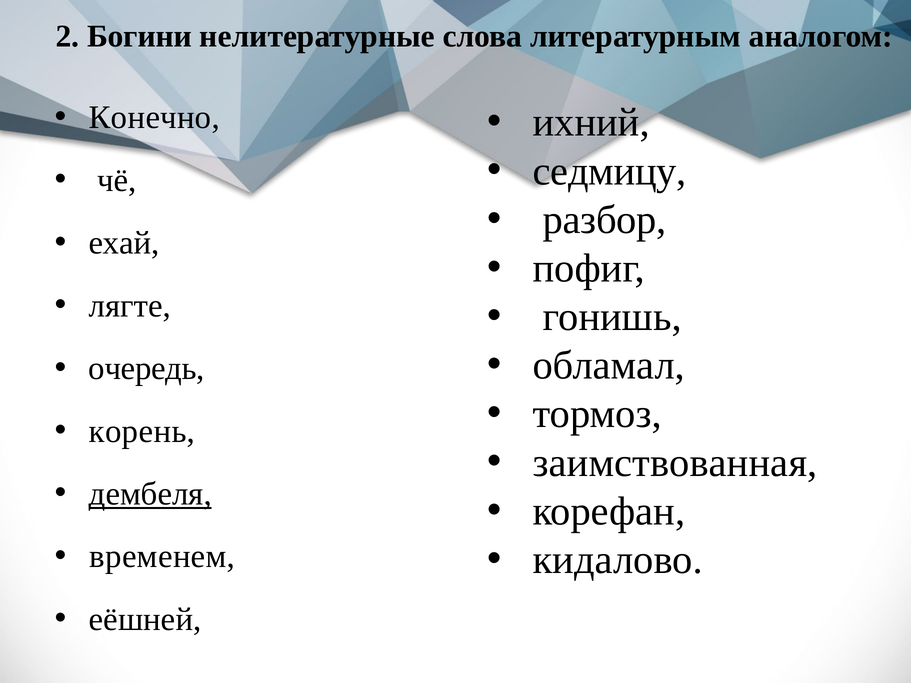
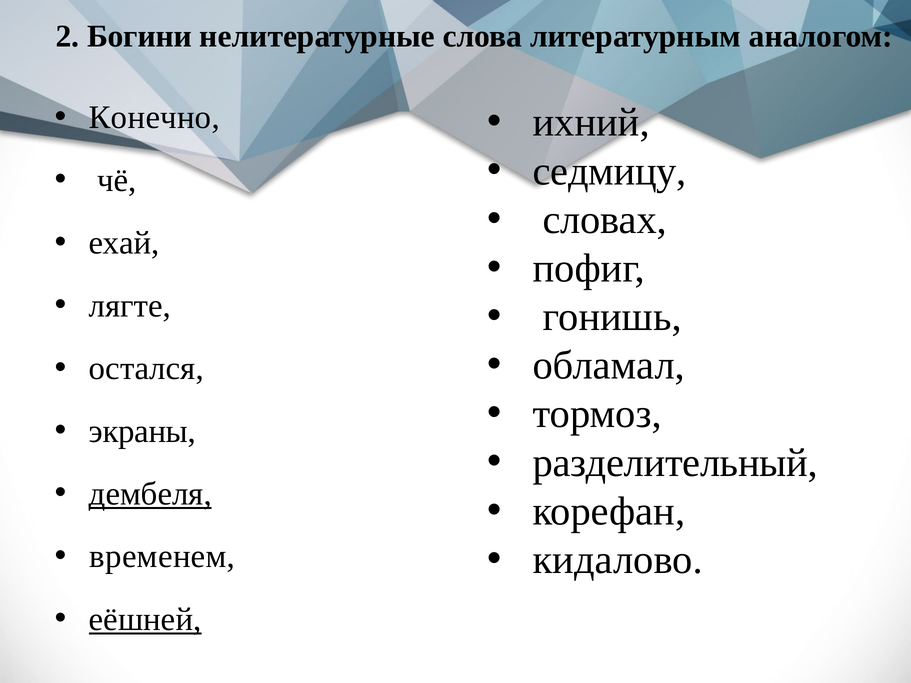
разбор: разбор -> словах
очередь: очередь -> остался
корень: корень -> экраны
заимствованная: заимствованная -> разделительный
еёшней underline: none -> present
